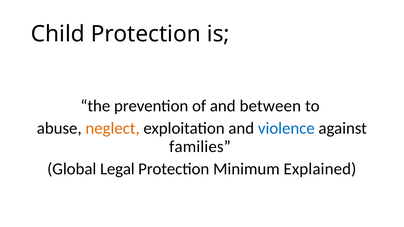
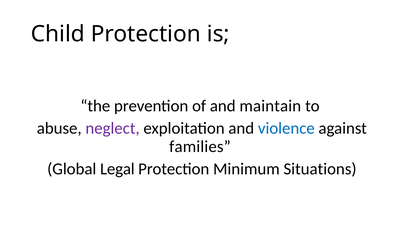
between: between -> maintain
neglect colour: orange -> purple
Explained: Explained -> Situations
